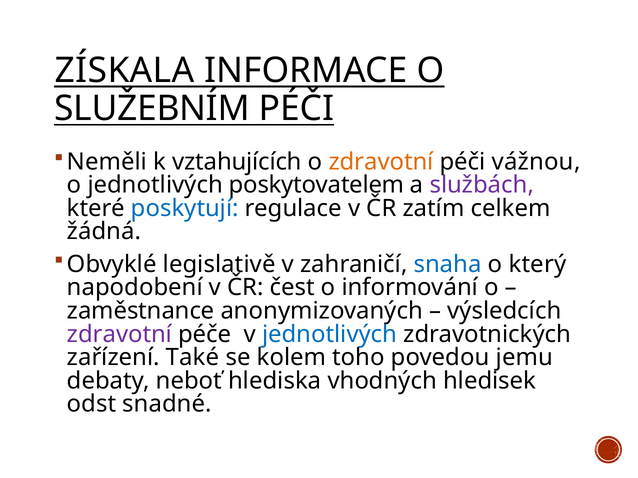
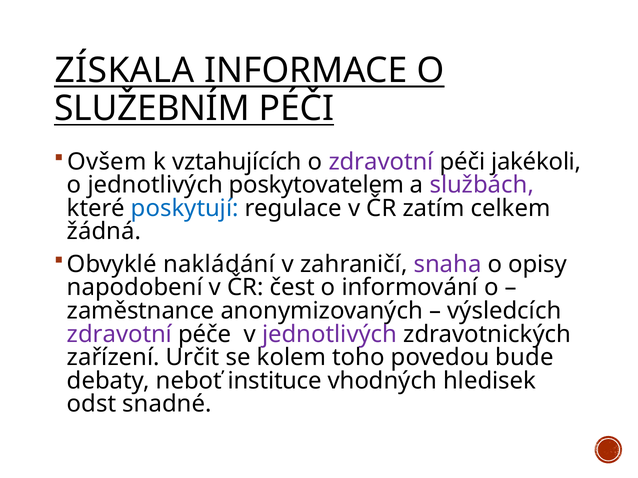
Neměli: Neměli -> Ovšem
zdravotní at (381, 162) colour: orange -> purple
vážnou: vážnou -> jakékoli
legislativě: legislativě -> nakládání
snaha colour: blue -> purple
který: který -> opisy
jednotlivých at (330, 334) colour: blue -> purple
Také: Také -> Určit
jemu: jemu -> bude
hlediska: hlediska -> instituce
